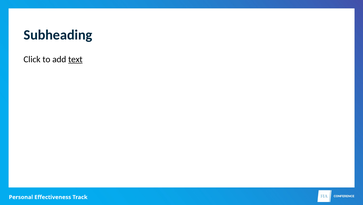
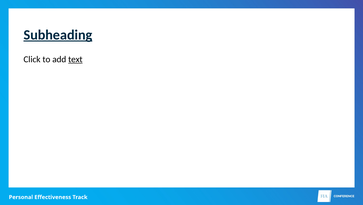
Subheading underline: none -> present
